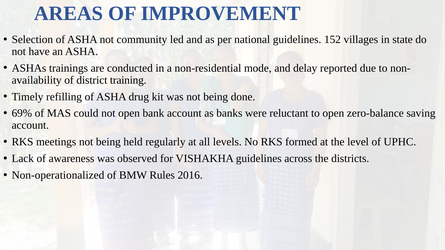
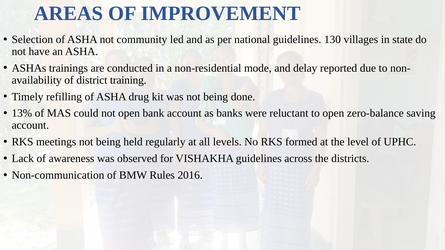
152: 152 -> 130
69%: 69% -> 13%
Non-operationalized: Non-operationalized -> Non-communication
